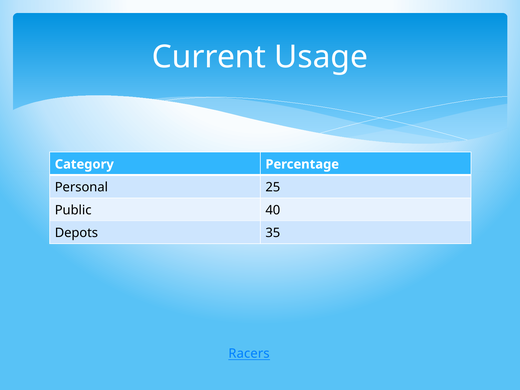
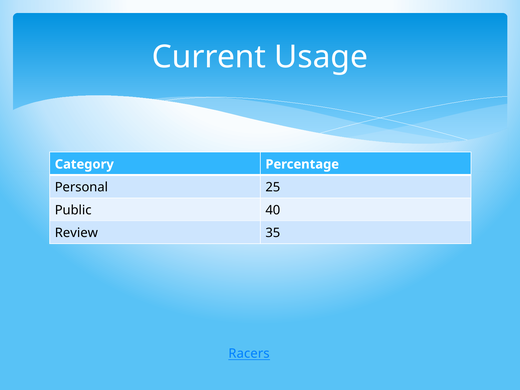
Depots: Depots -> Review
